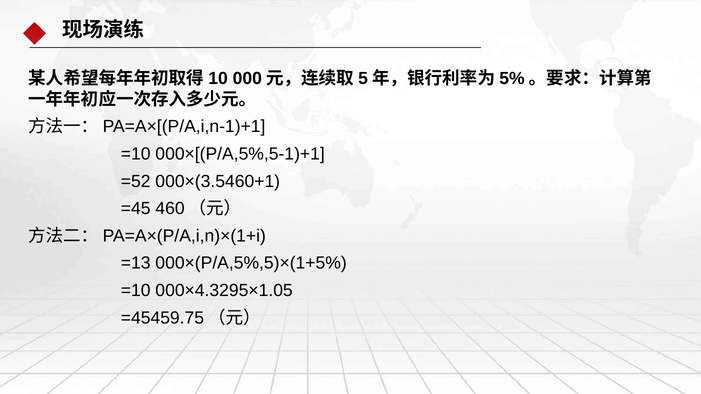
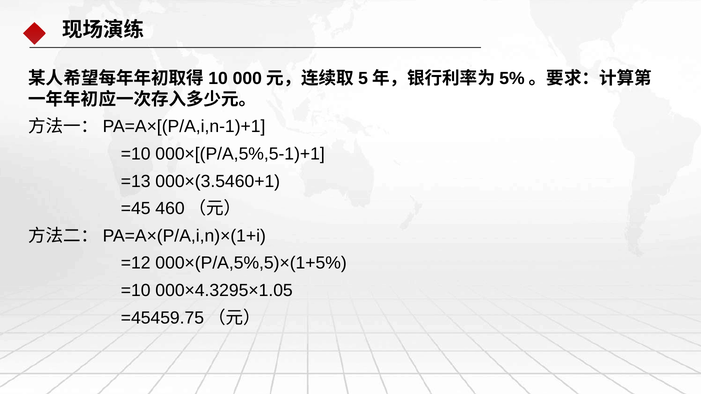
=52: =52 -> =13
=13: =13 -> =12
